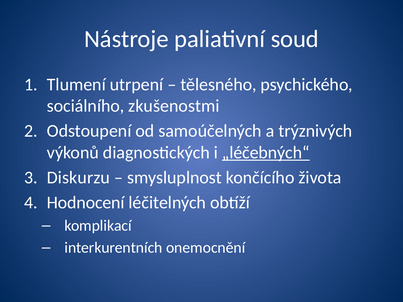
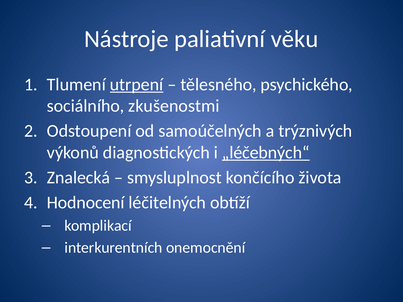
soud: soud -> věku
utrpení underline: none -> present
Diskurzu: Diskurzu -> Znalecká
